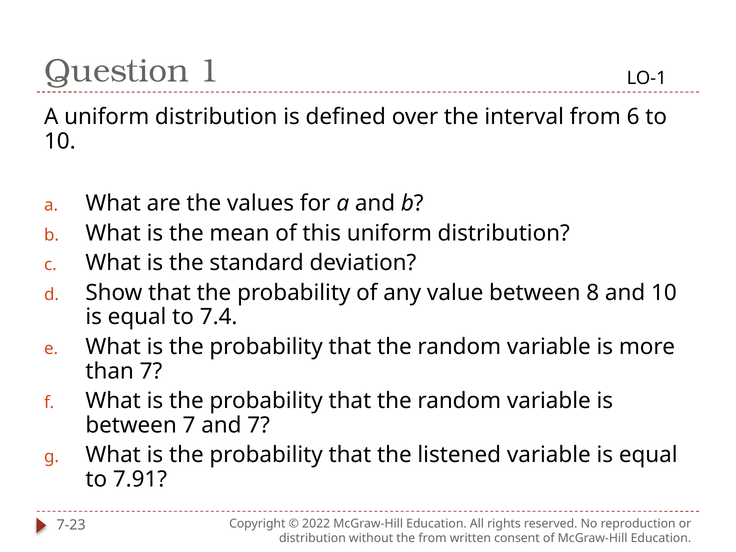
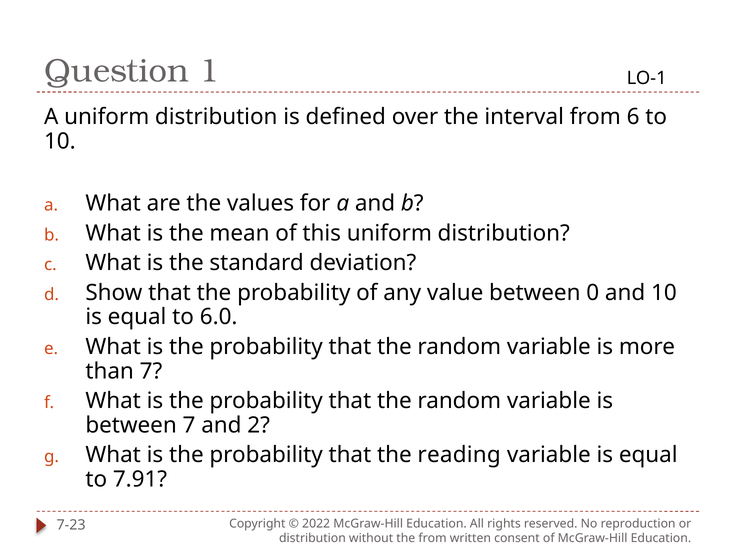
8: 8 -> 0
7.4: 7.4 -> 6.0
and 7: 7 -> 2
listened: listened -> reading
